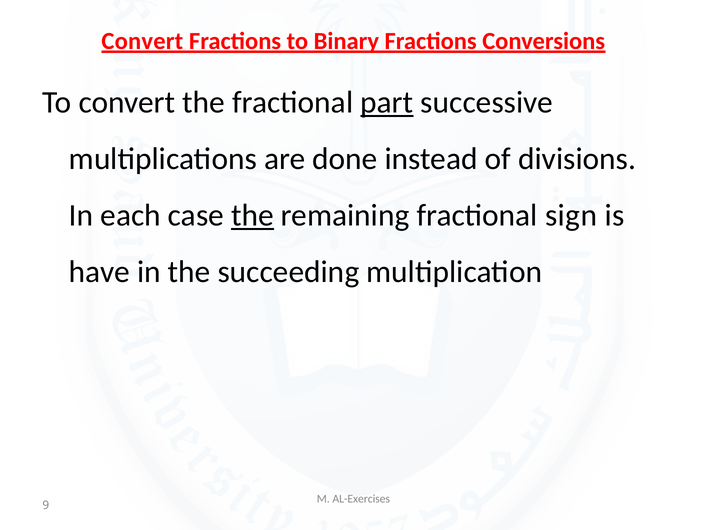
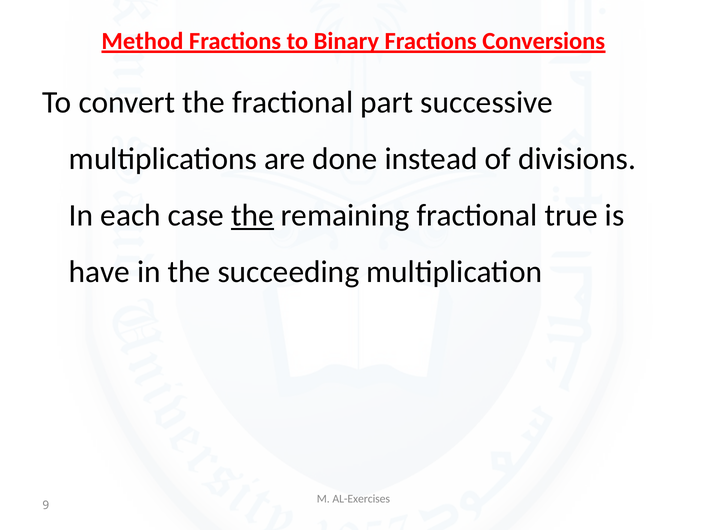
Convert at (142, 41): Convert -> Method
part underline: present -> none
sign: sign -> true
